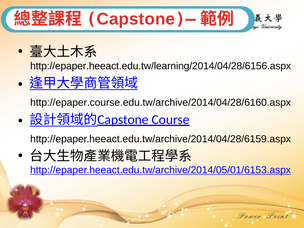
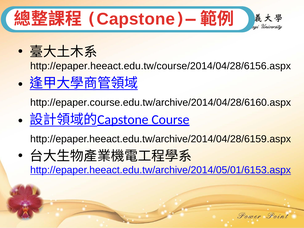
http://epaper.heeact.edu.tw/learning/2014/04/28/6156.aspx: http://epaper.heeact.edu.tw/learning/2014/04/28/6156.aspx -> http://epaper.heeact.edu.tw/course/2014/04/28/6156.aspx
